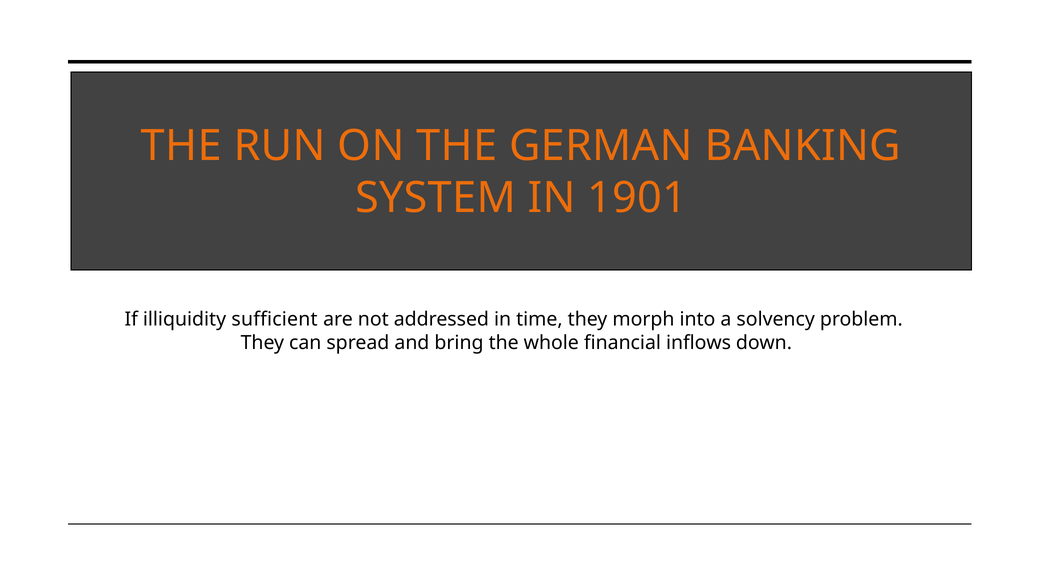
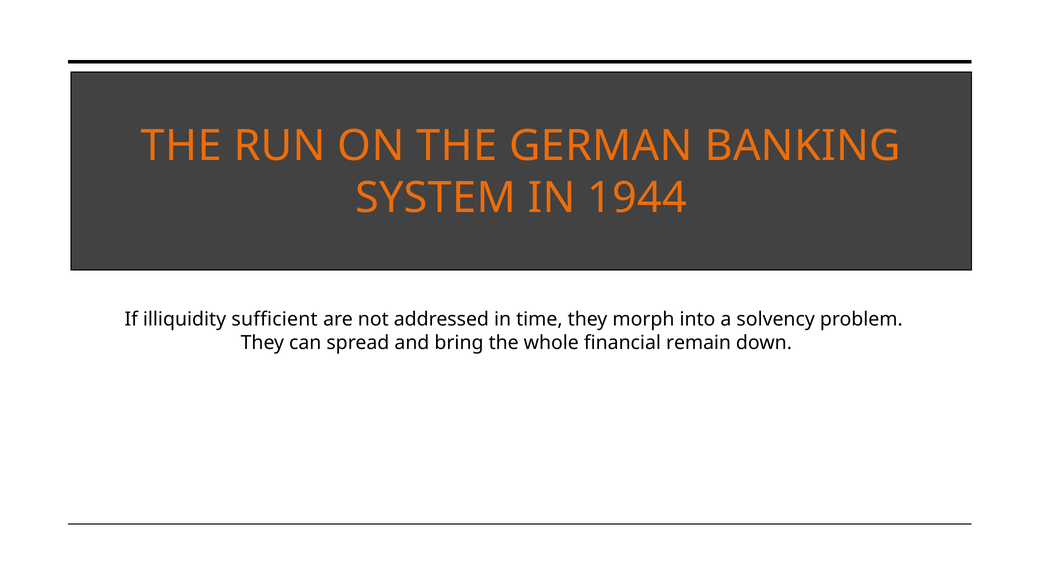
1901: 1901 -> 1944
inflows: inflows -> remain
